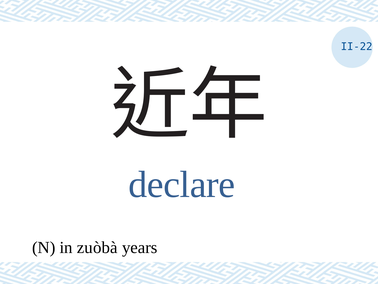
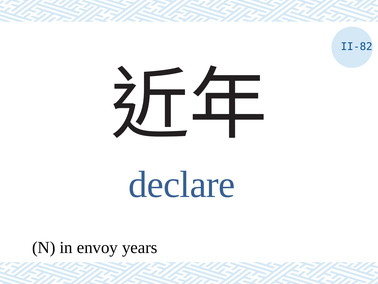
II-22: II-22 -> II-82
zuòbà: zuòbà -> envoy
